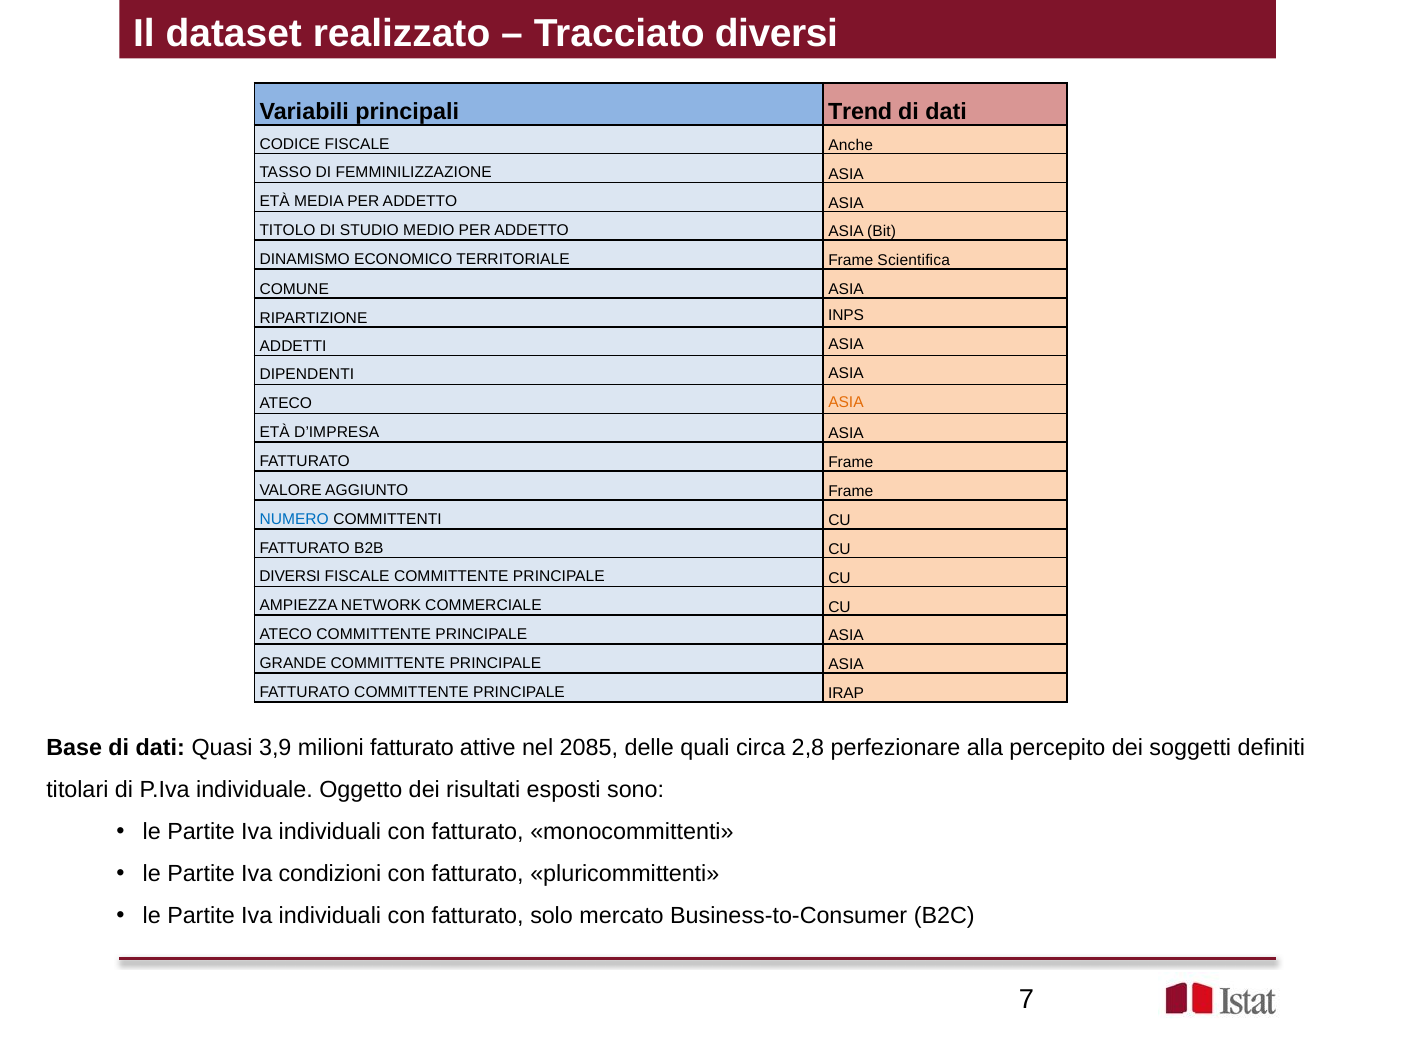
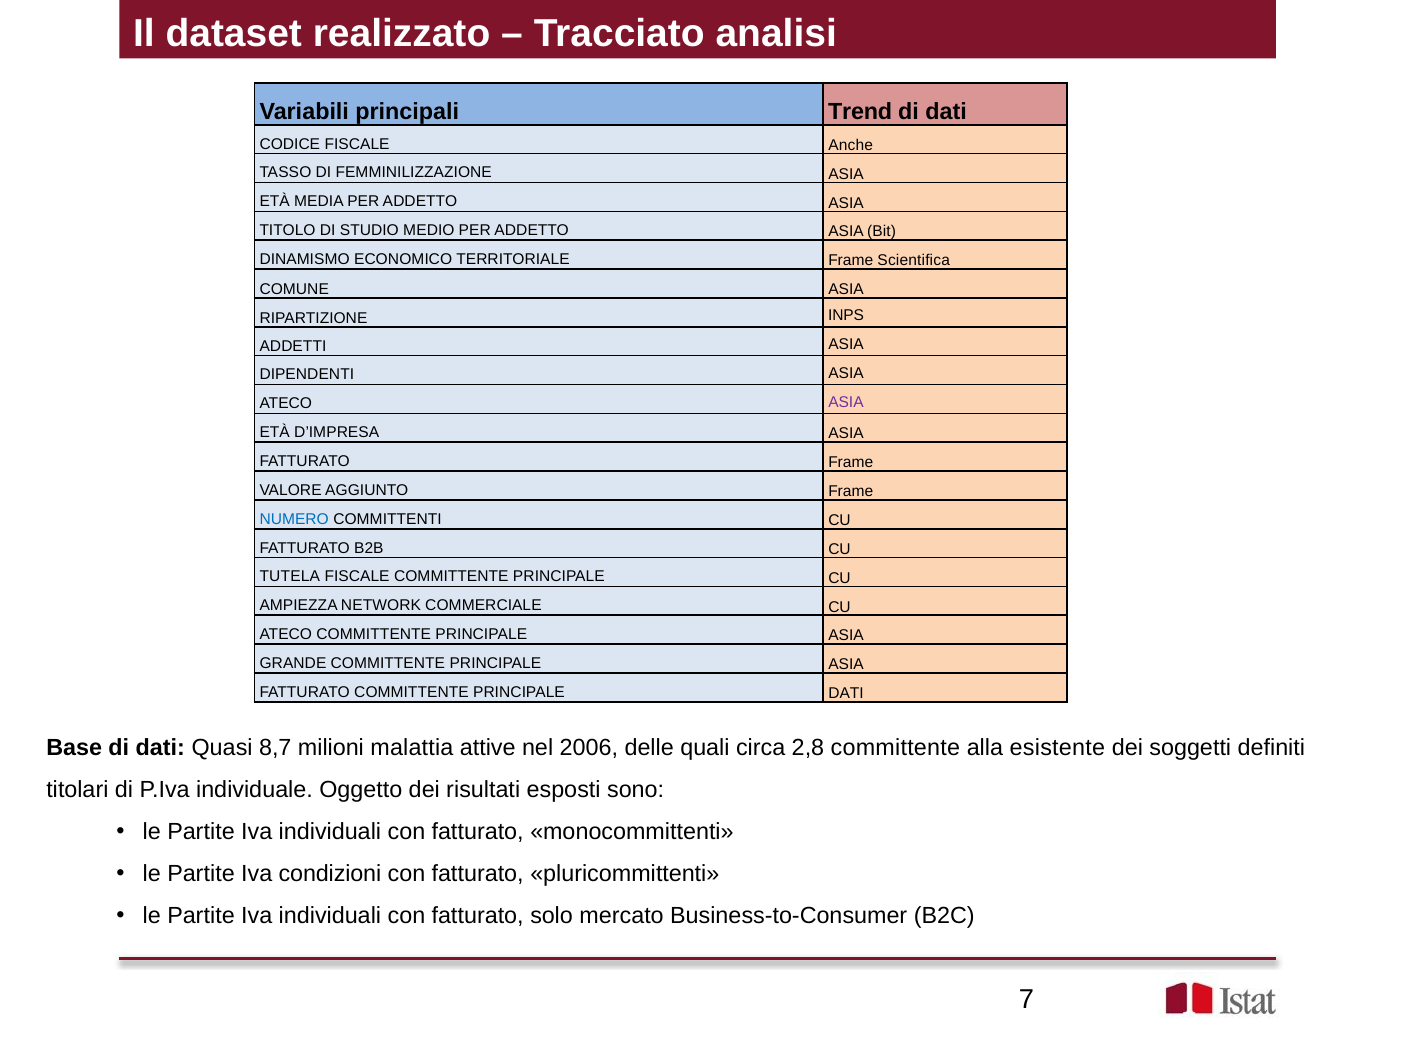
Tracciato diversi: diversi -> analisi
ASIA at (846, 403) colour: orange -> purple
DIVERSI at (290, 577): DIVERSI -> TUTELA
PRINCIPALE IRAP: IRAP -> DATI
3,9: 3,9 -> 8,7
milioni fatturato: fatturato -> malattia
2085: 2085 -> 2006
2,8 perfezionare: perfezionare -> committente
percepito: percepito -> esistente
